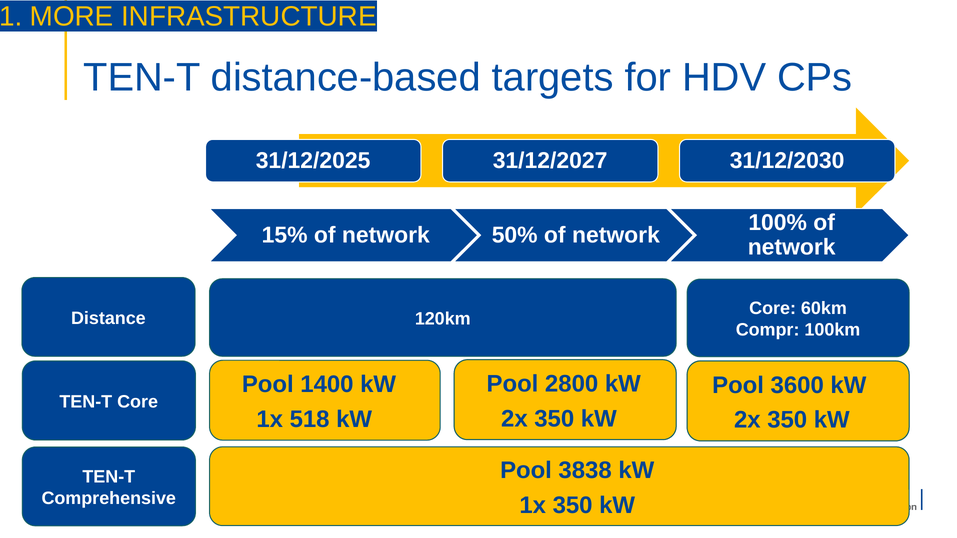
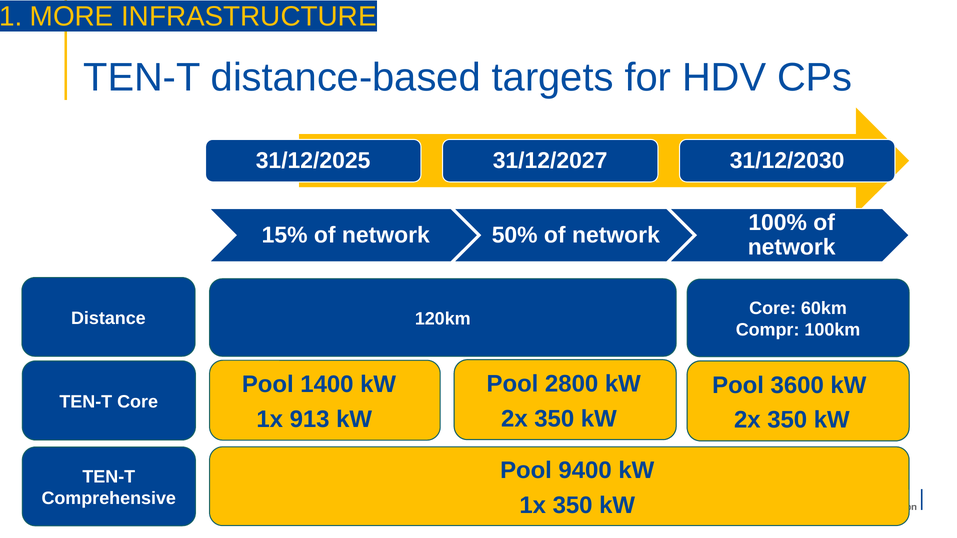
518: 518 -> 913
3838: 3838 -> 9400
